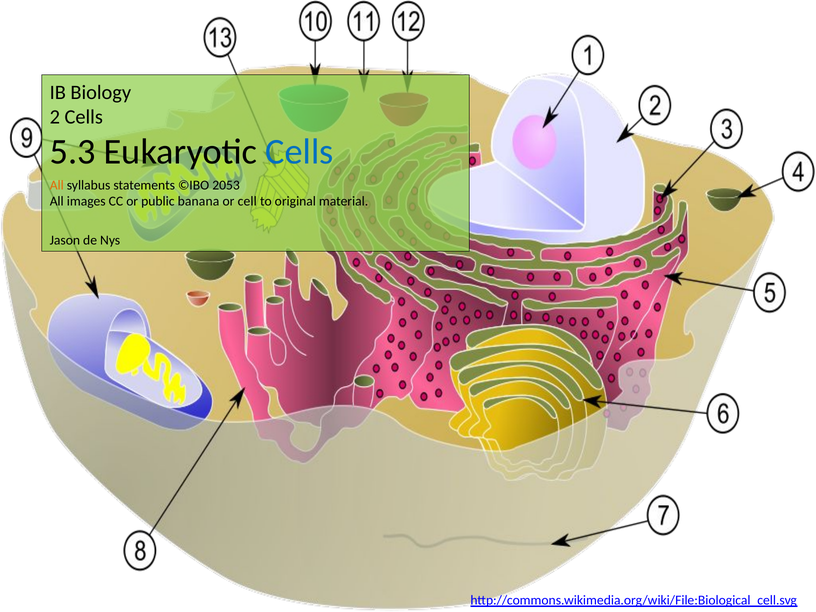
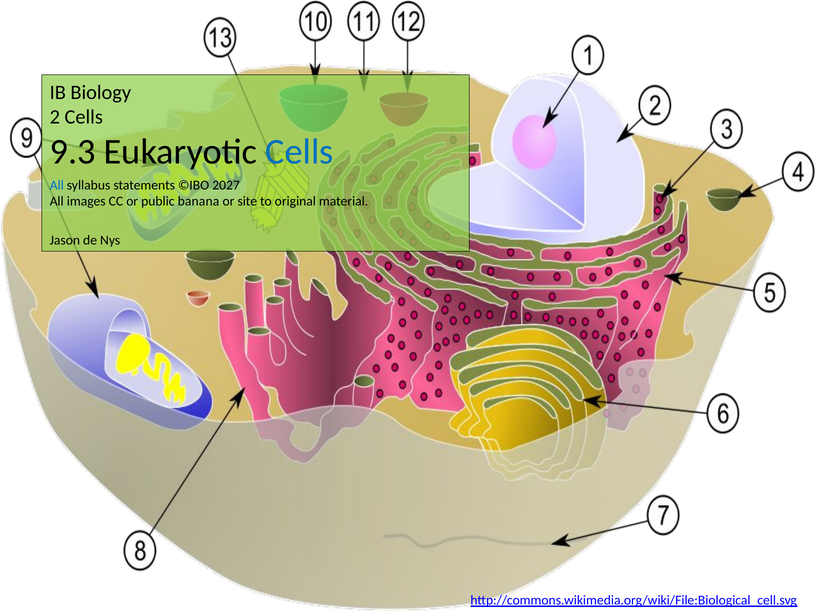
5.3: 5.3 -> 9.3
All at (57, 185) colour: orange -> blue
2053: 2053 -> 2027
cell: cell -> site
